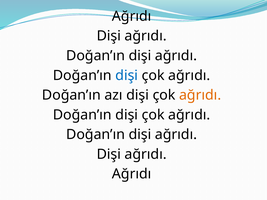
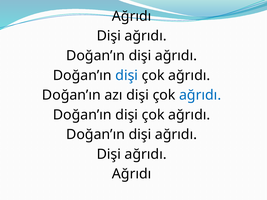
ağrıdı at (200, 95) colour: orange -> blue
